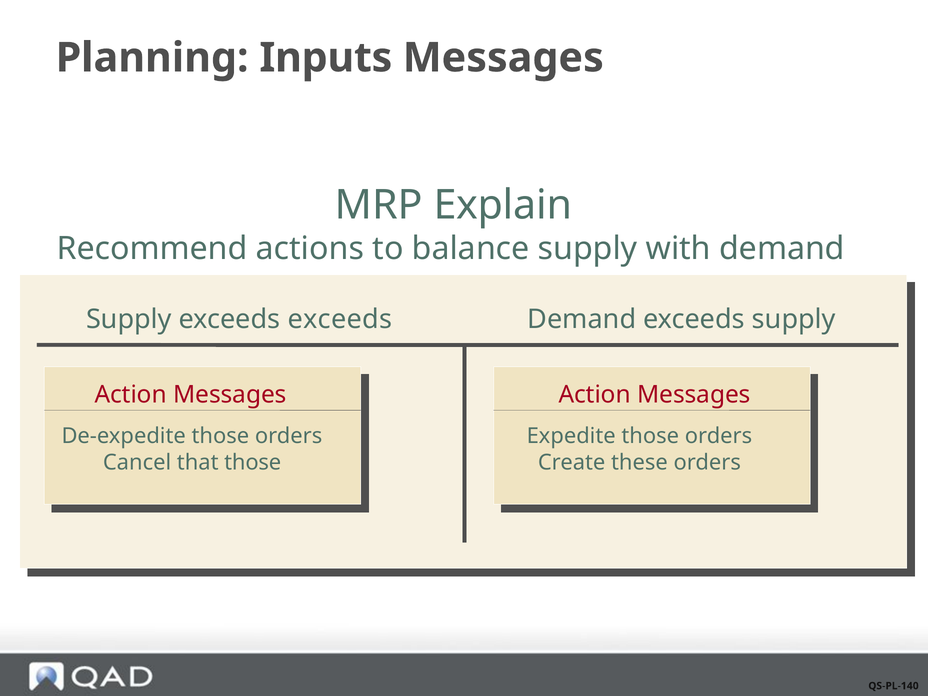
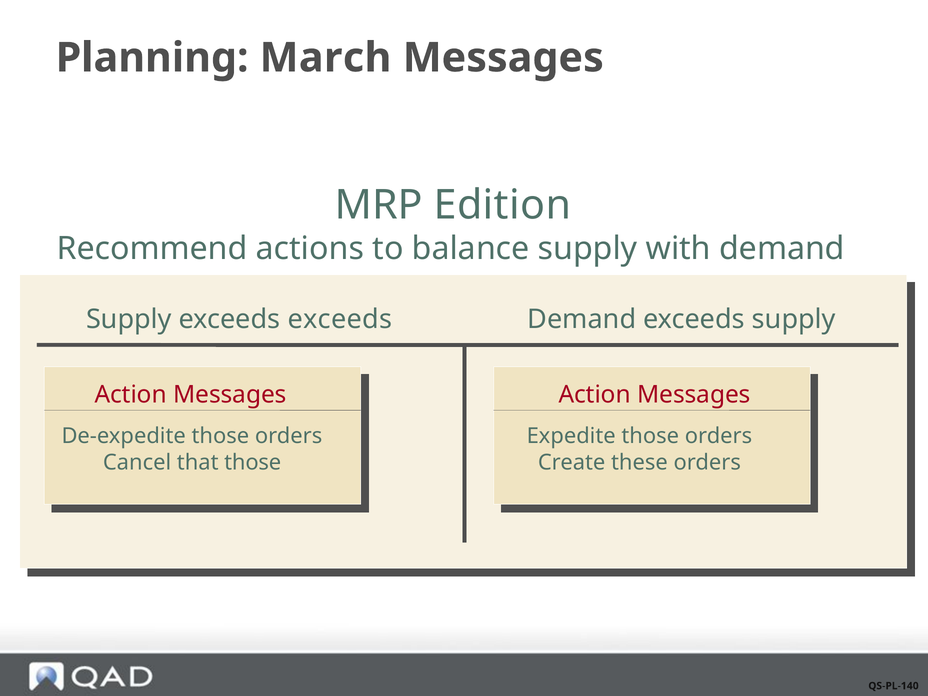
Inputs: Inputs -> March
Explain: Explain -> Edition
